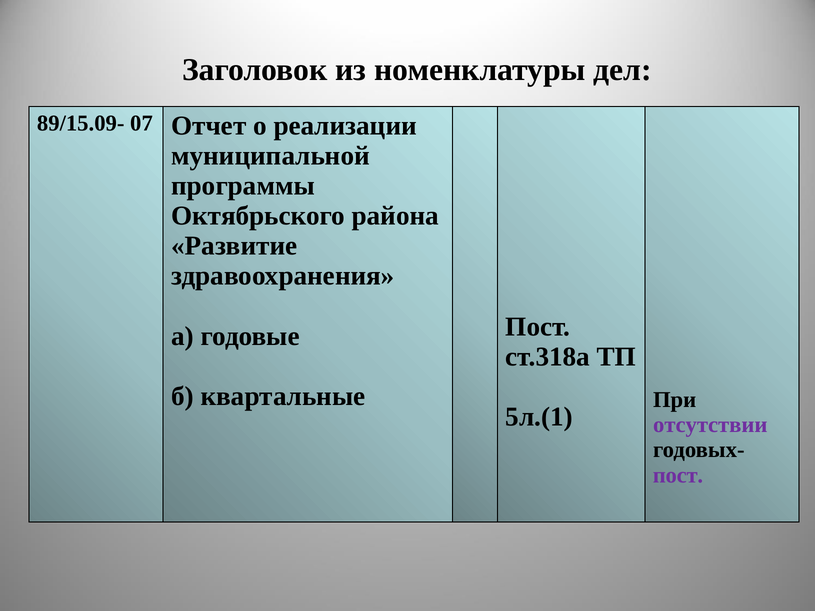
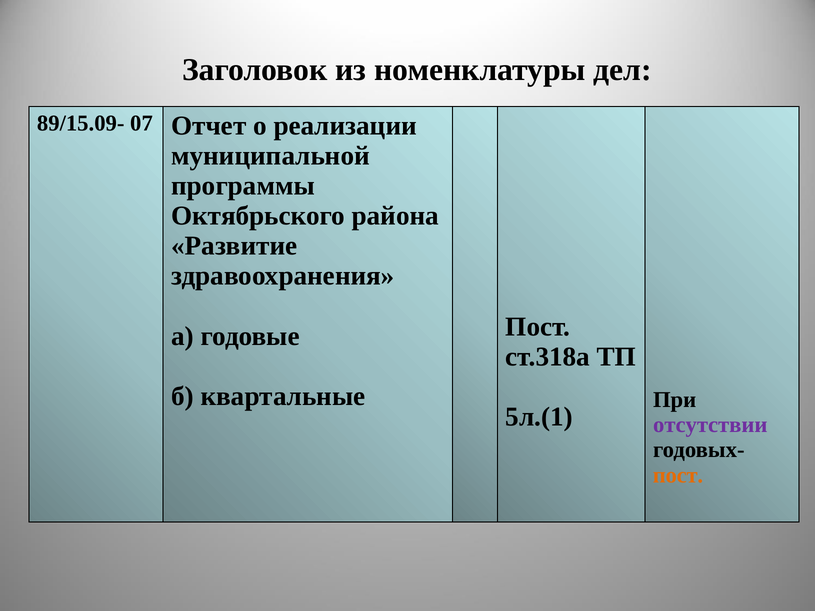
пост at (678, 475) colour: purple -> orange
